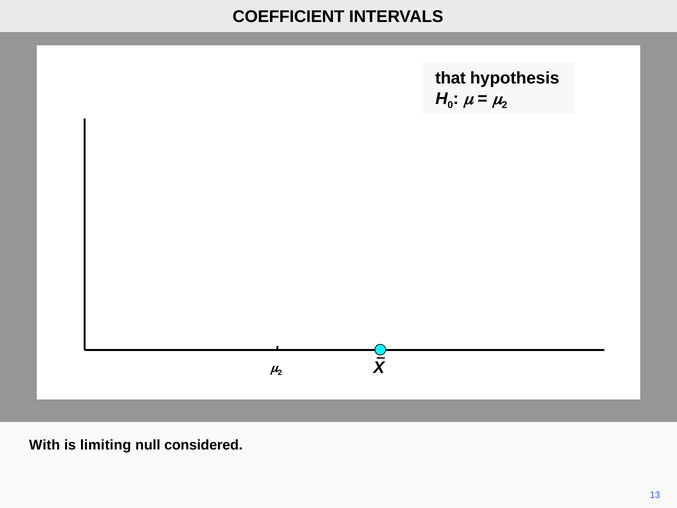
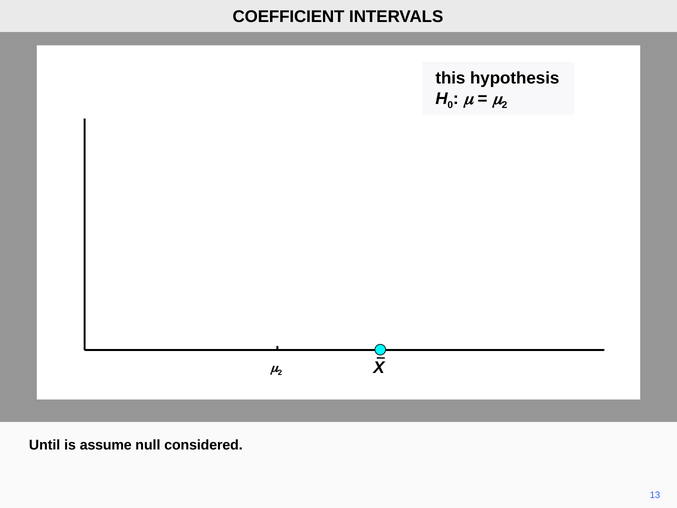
that: that -> this
With: With -> Until
limiting: limiting -> assume
